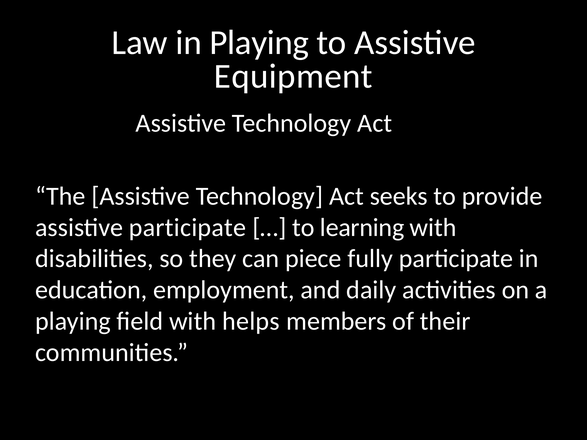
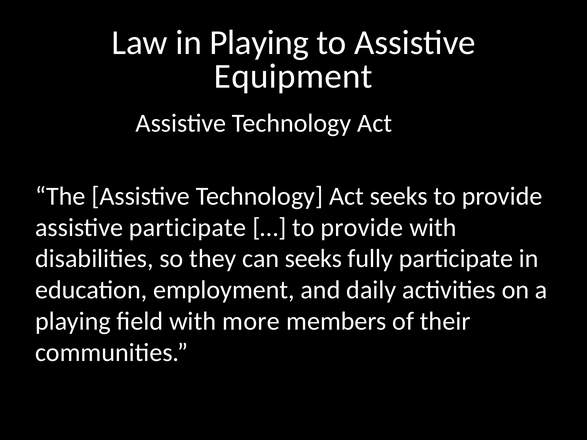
learning at (362, 228): learning -> provide
can piece: piece -> seeks
helps: helps -> more
